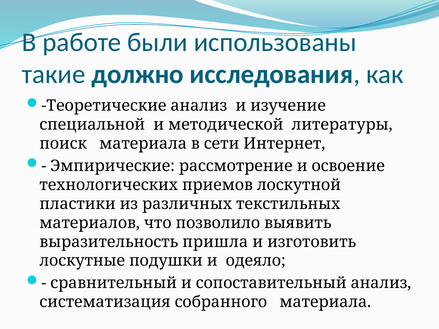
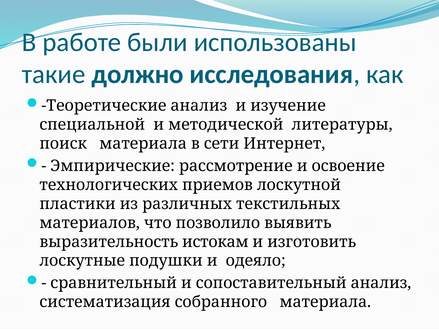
пришла: пришла -> истокам
